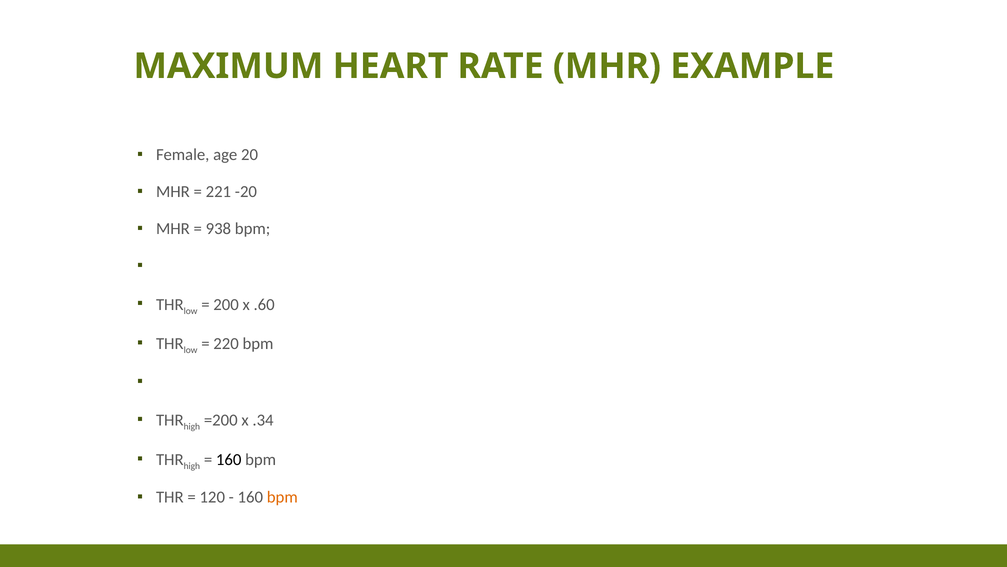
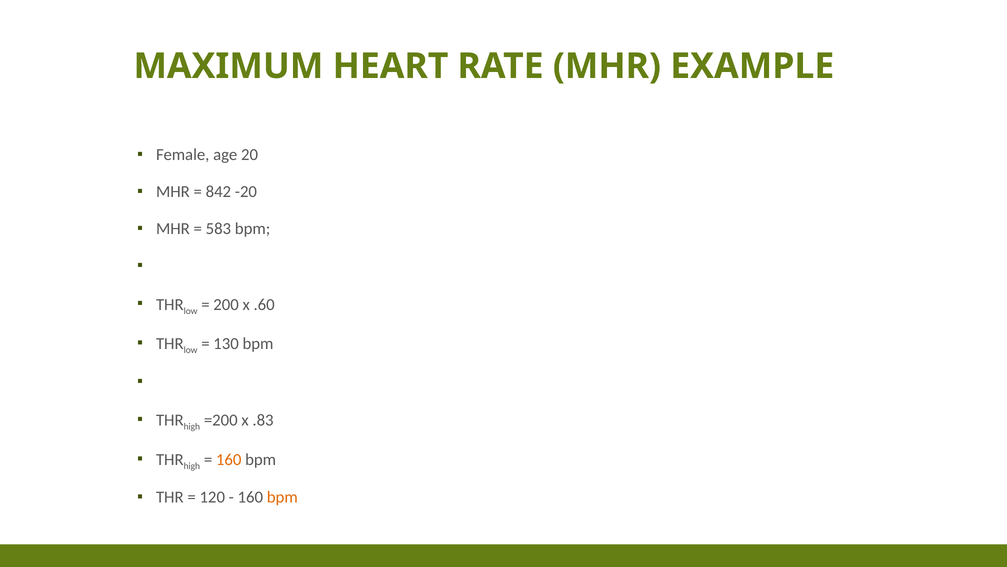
221: 221 -> 842
938: 938 -> 583
220: 220 -> 130
.34: .34 -> .83
160 at (229, 459) colour: black -> orange
